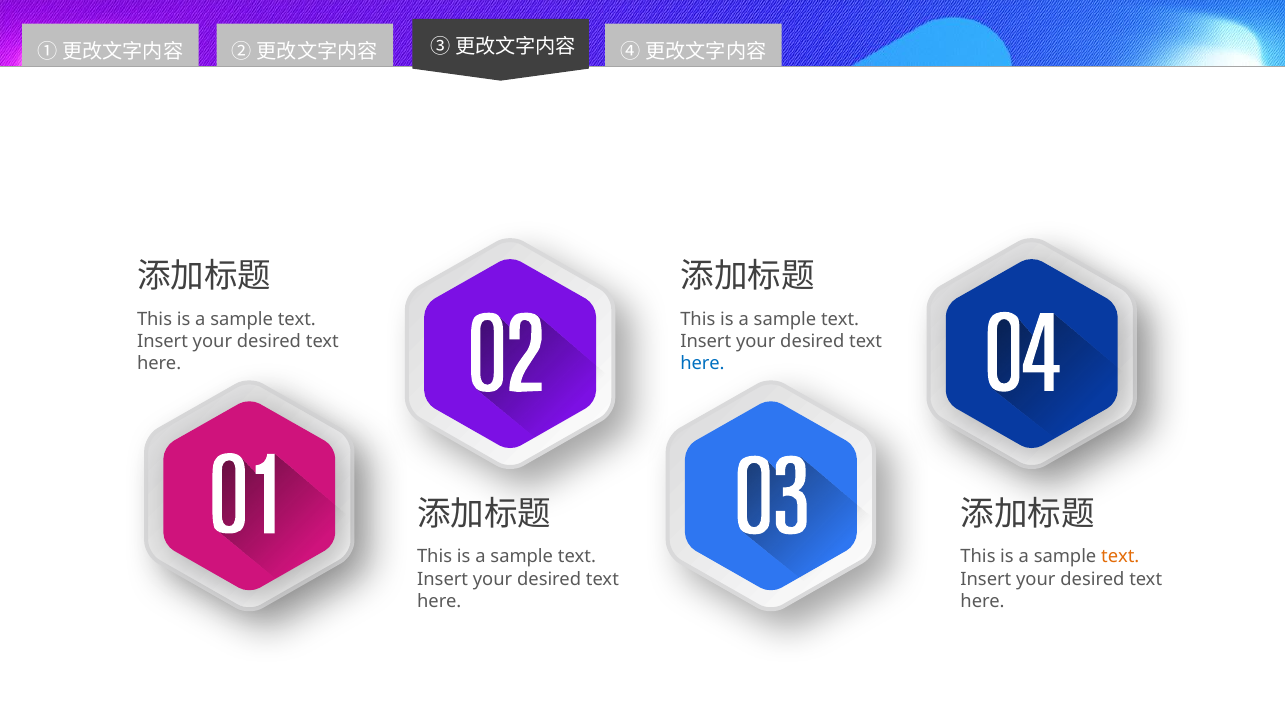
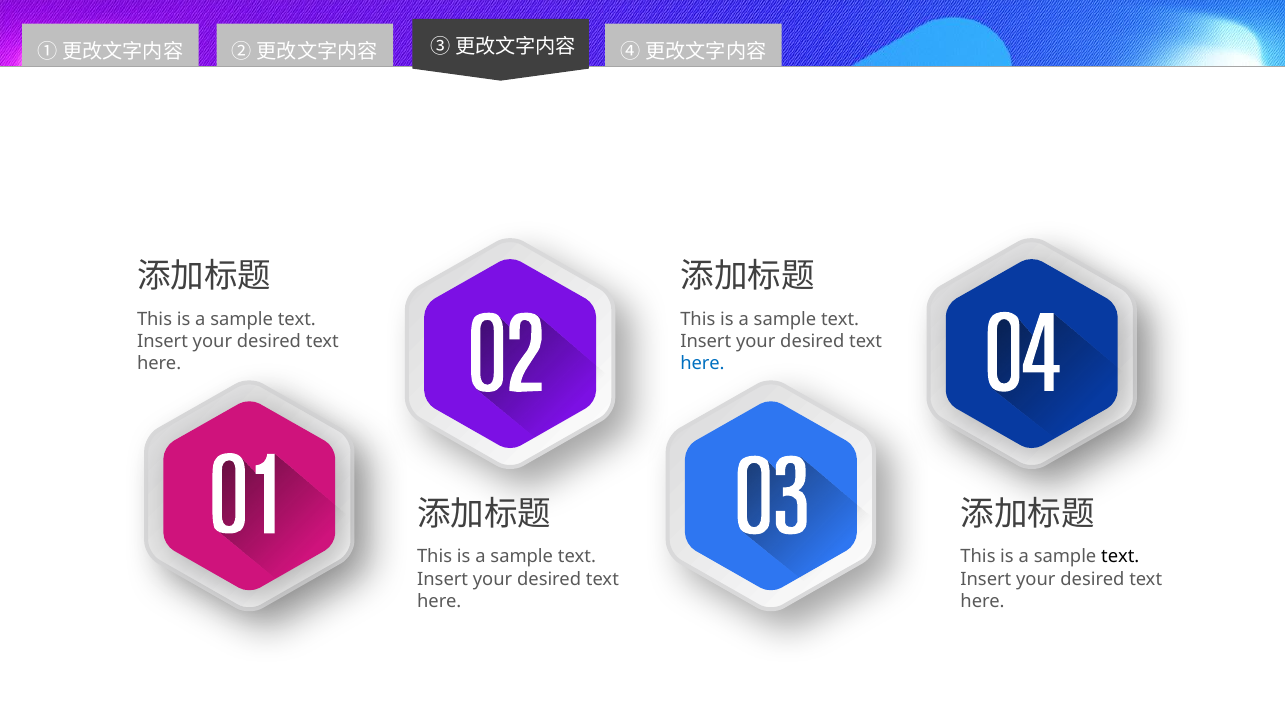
text at (1120, 557) colour: orange -> black
